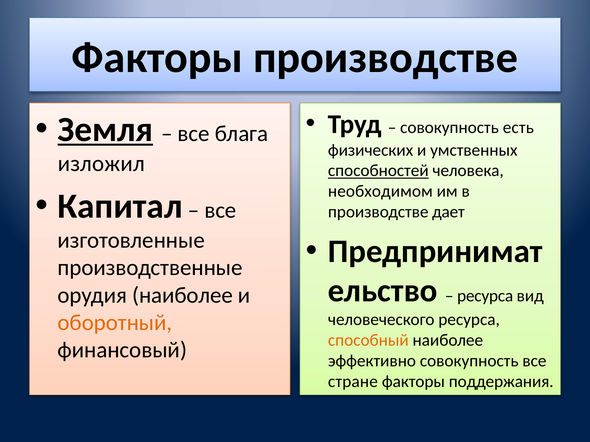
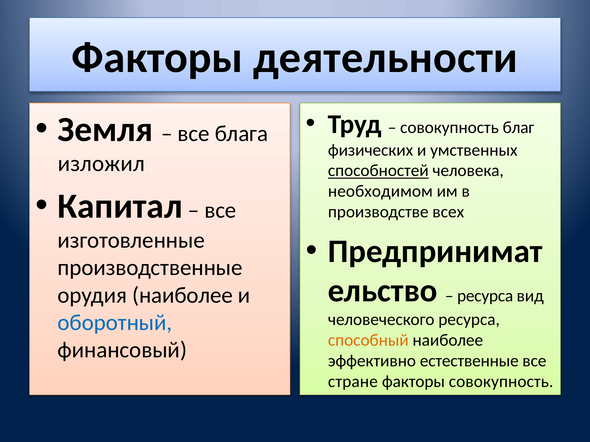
Факторы производстве: производстве -> деятельности
есть: есть -> благ
Земля underline: present -> none
дает: дает -> всех
оборотный colour: orange -> blue
эффективно совокупность: совокупность -> естественные
факторы поддержания: поддержания -> совокупность
